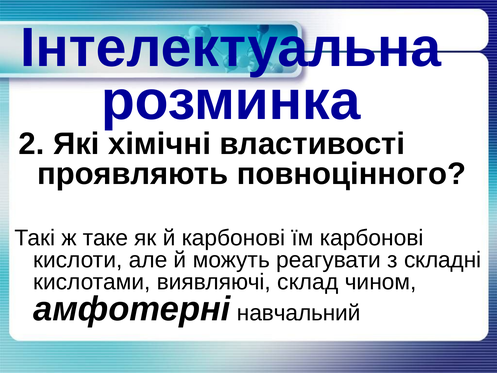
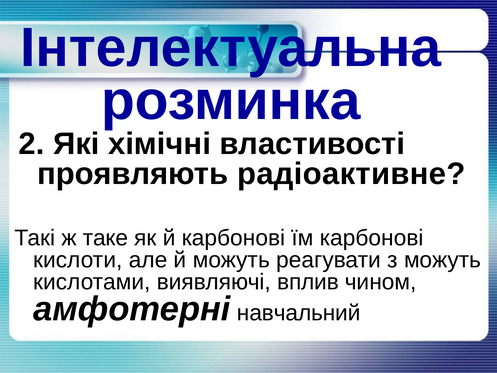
повноцінного: повноцінного -> радіоактивне
з складні: складні -> можуть
склад: склад -> вплив
